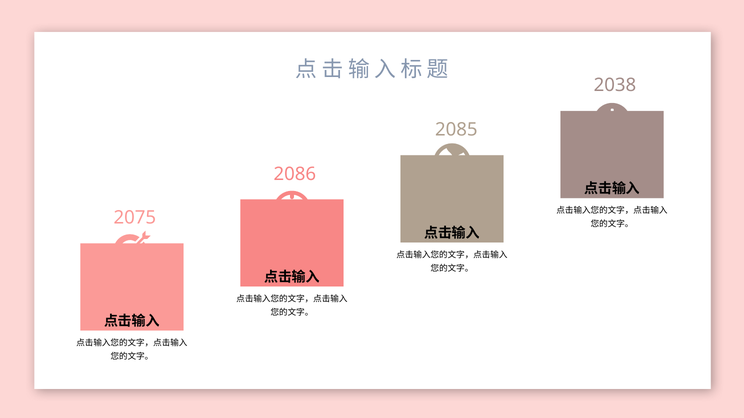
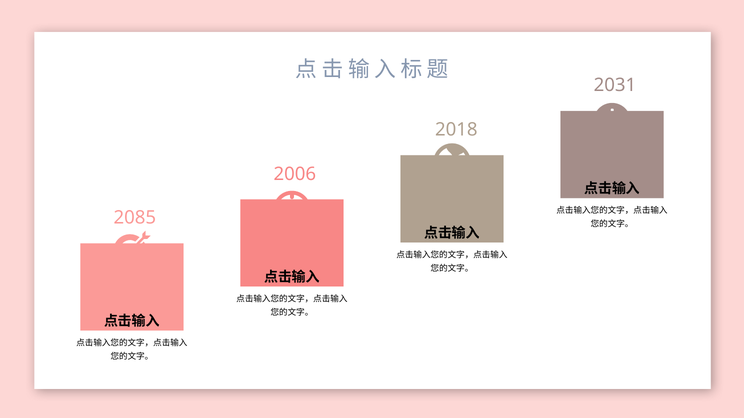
2038: 2038 -> 2031
2085: 2085 -> 2018
2086: 2086 -> 2006
2075: 2075 -> 2085
